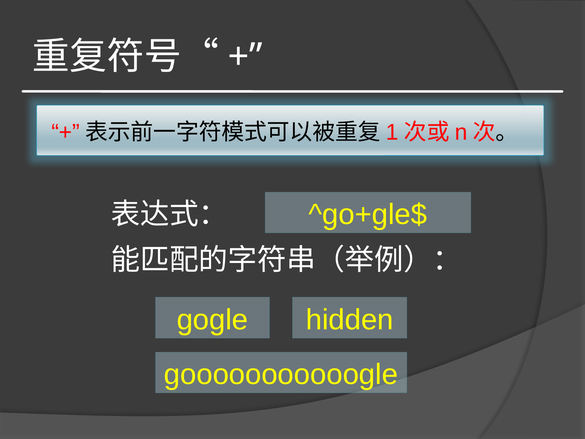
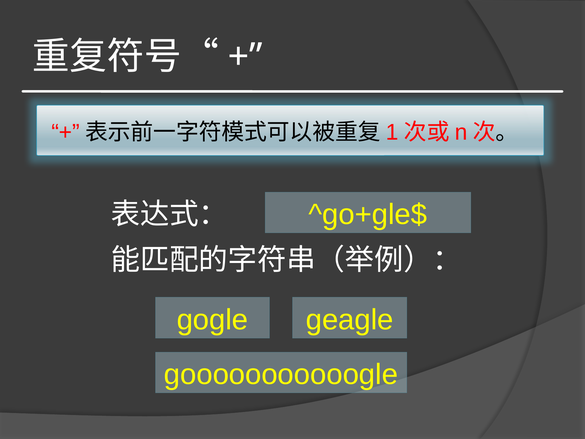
hidden: hidden -> geagle
